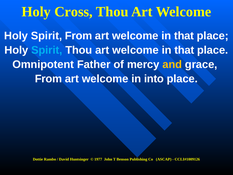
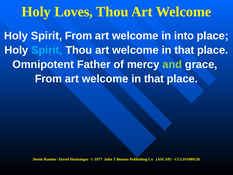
Cross: Cross -> Loves
that at (184, 36): that -> into
and colour: yellow -> light green
into at (154, 79): into -> that
